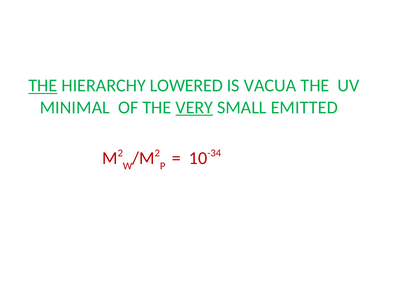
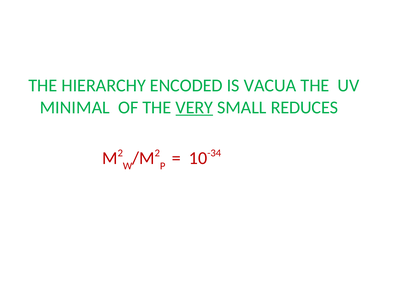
THE at (43, 85) underline: present -> none
LOWERED: LOWERED -> ENCODED
EMITTED: EMITTED -> REDUCES
